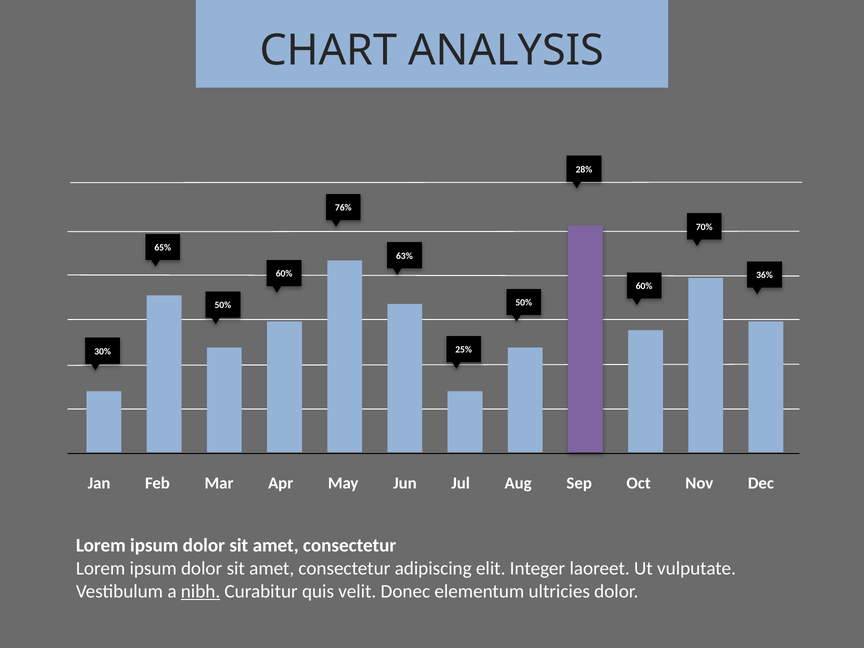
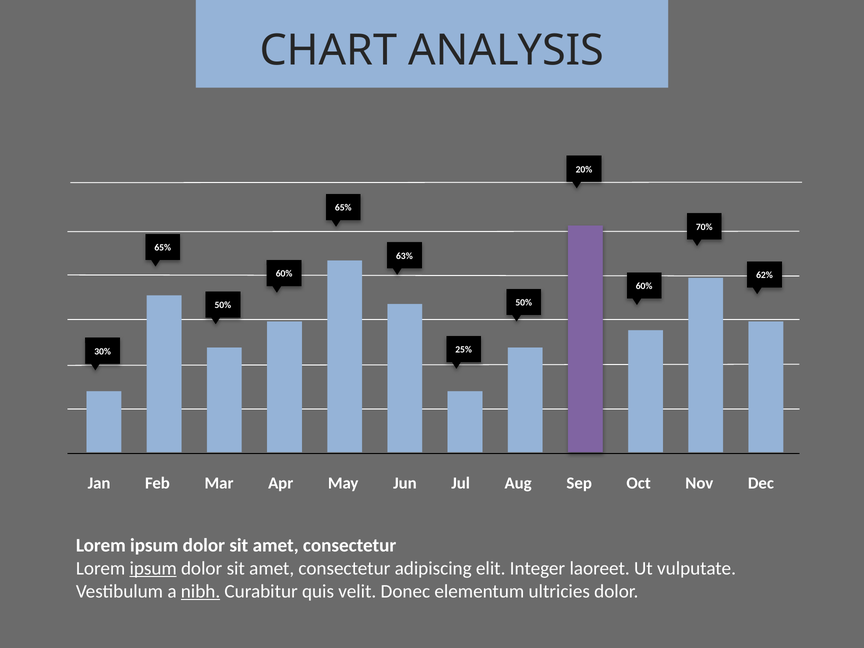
28%: 28% -> 20%
76% at (343, 208): 76% -> 65%
36%: 36% -> 62%
ipsum at (153, 568) underline: none -> present
